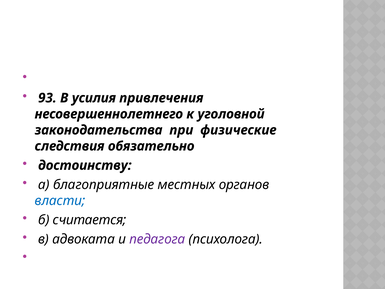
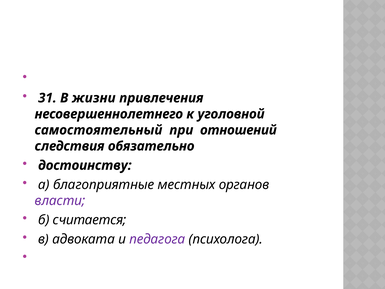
93: 93 -> 31
усилия: усилия -> жизни
законодательства: законодательства -> самостоятельный
физические: физические -> отношений
власти colour: blue -> purple
